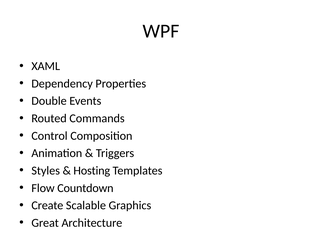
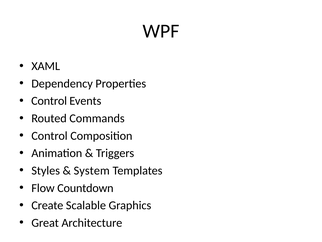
Double at (49, 101): Double -> Control
Hosting: Hosting -> System
